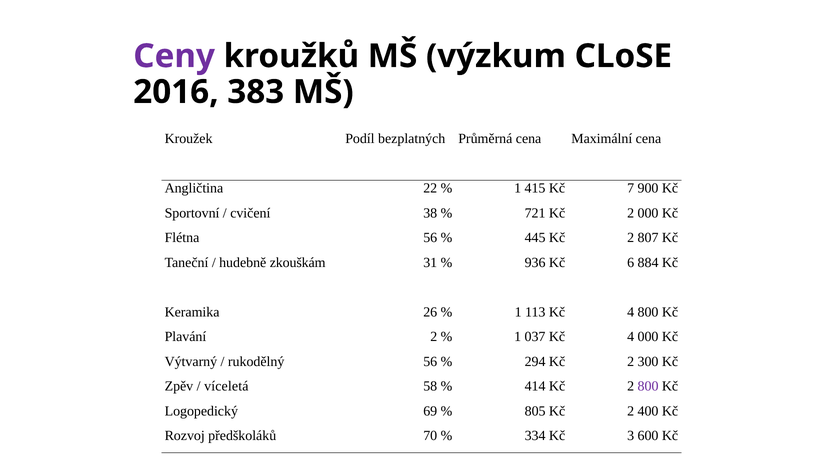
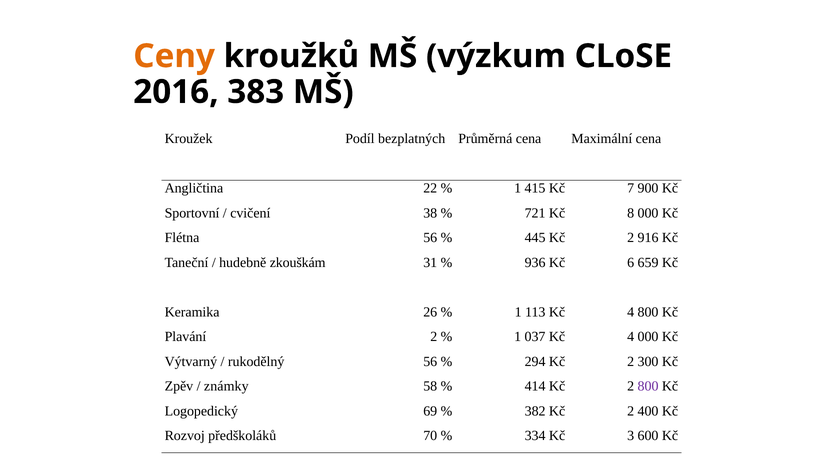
Ceny colour: purple -> orange
721 Kč 2: 2 -> 8
807: 807 -> 916
884: 884 -> 659
víceletá: víceletá -> známky
805: 805 -> 382
